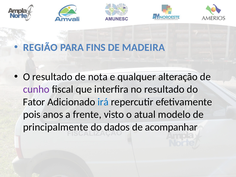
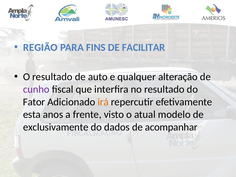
MADEIRA: MADEIRA -> FACILITAR
nota: nota -> auto
irá colour: blue -> orange
pois: pois -> esta
principalmente: principalmente -> exclusivamente
